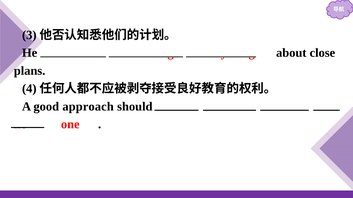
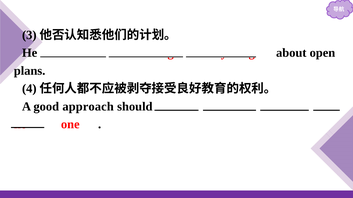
close: close -> open
